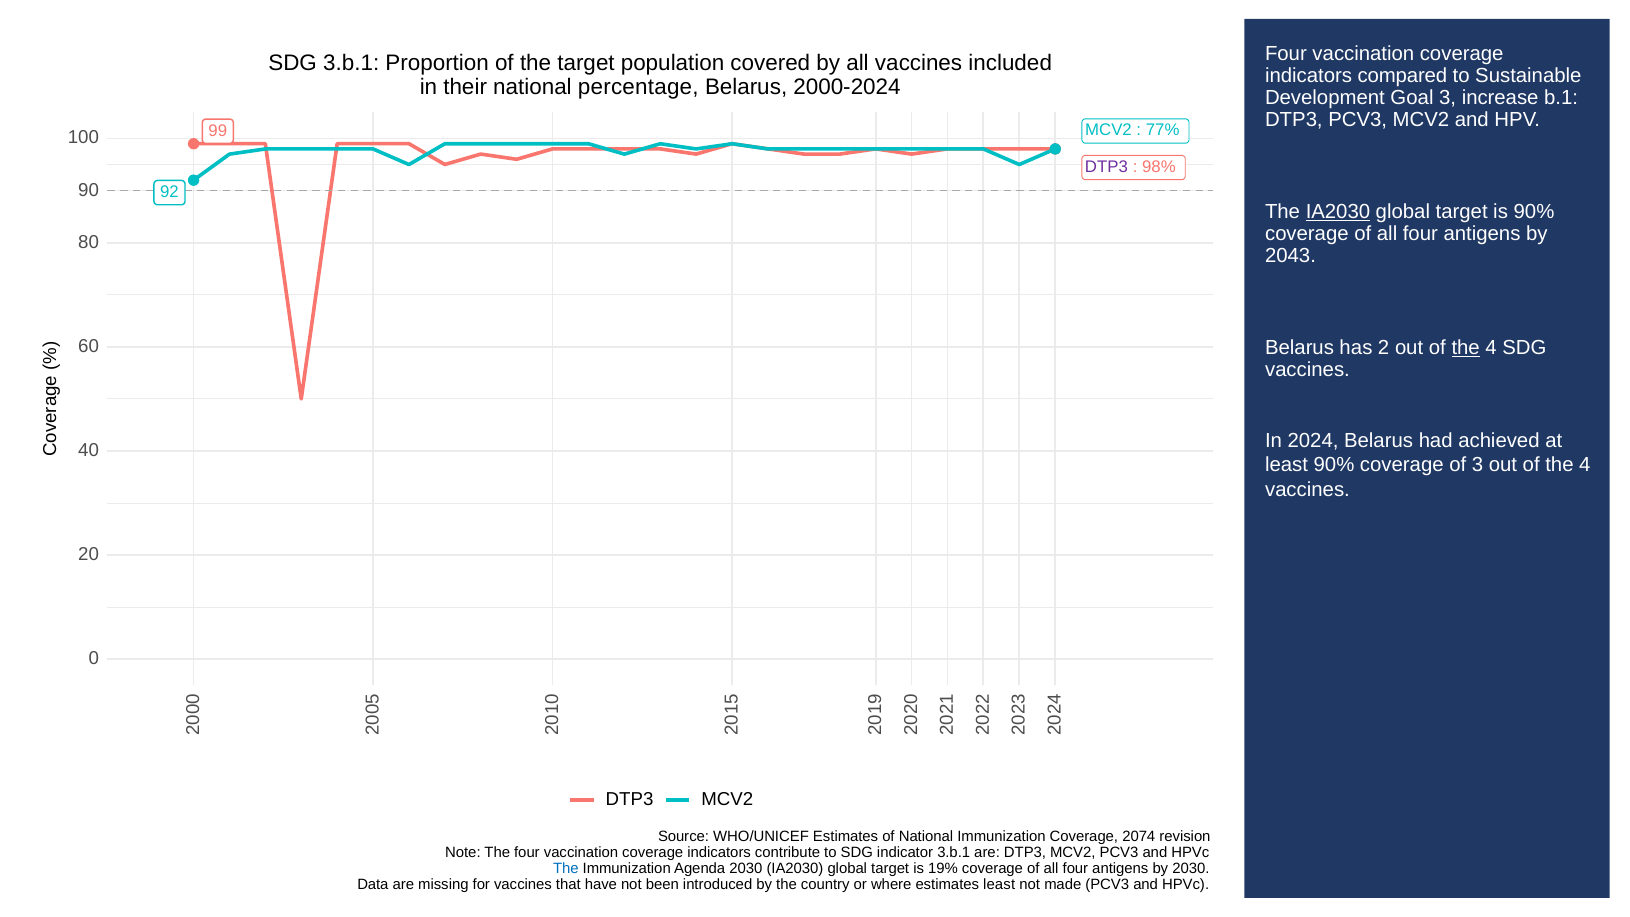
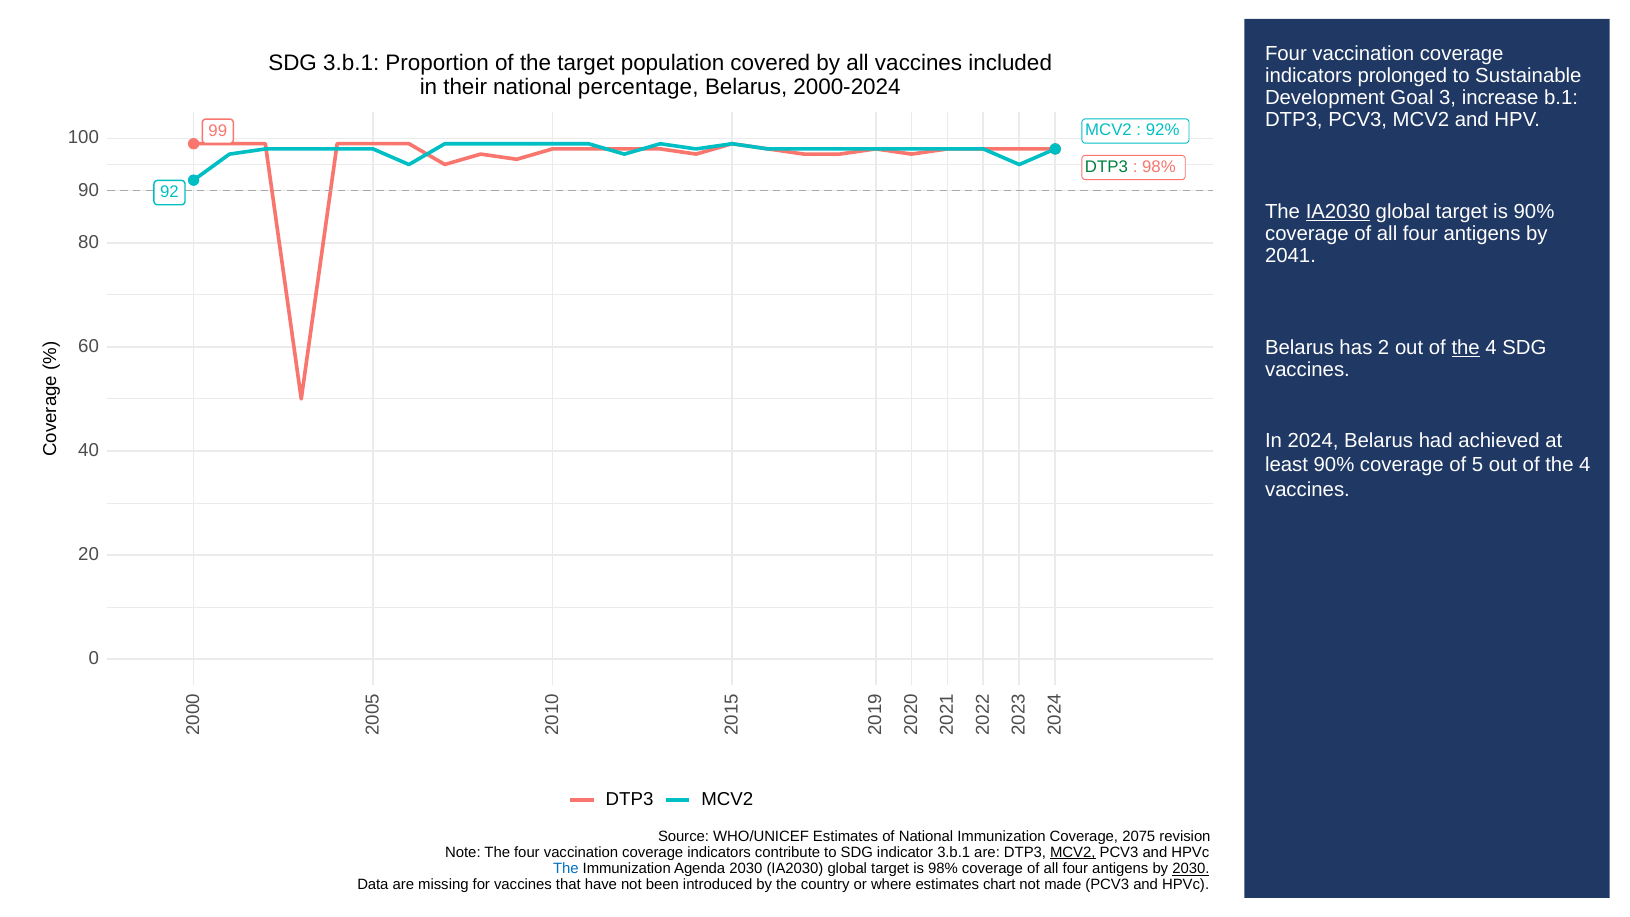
compared: compared -> prolonged
77%: 77% -> 92%
DTP3 at (1107, 167) colour: purple -> green
2043: 2043 -> 2041
of 3: 3 -> 5
2074: 2074 -> 2075
MCV2 at (1073, 852) underline: none -> present
is 19%: 19% -> 98%
2030 at (1191, 869) underline: none -> present
estimates least: least -> chart
